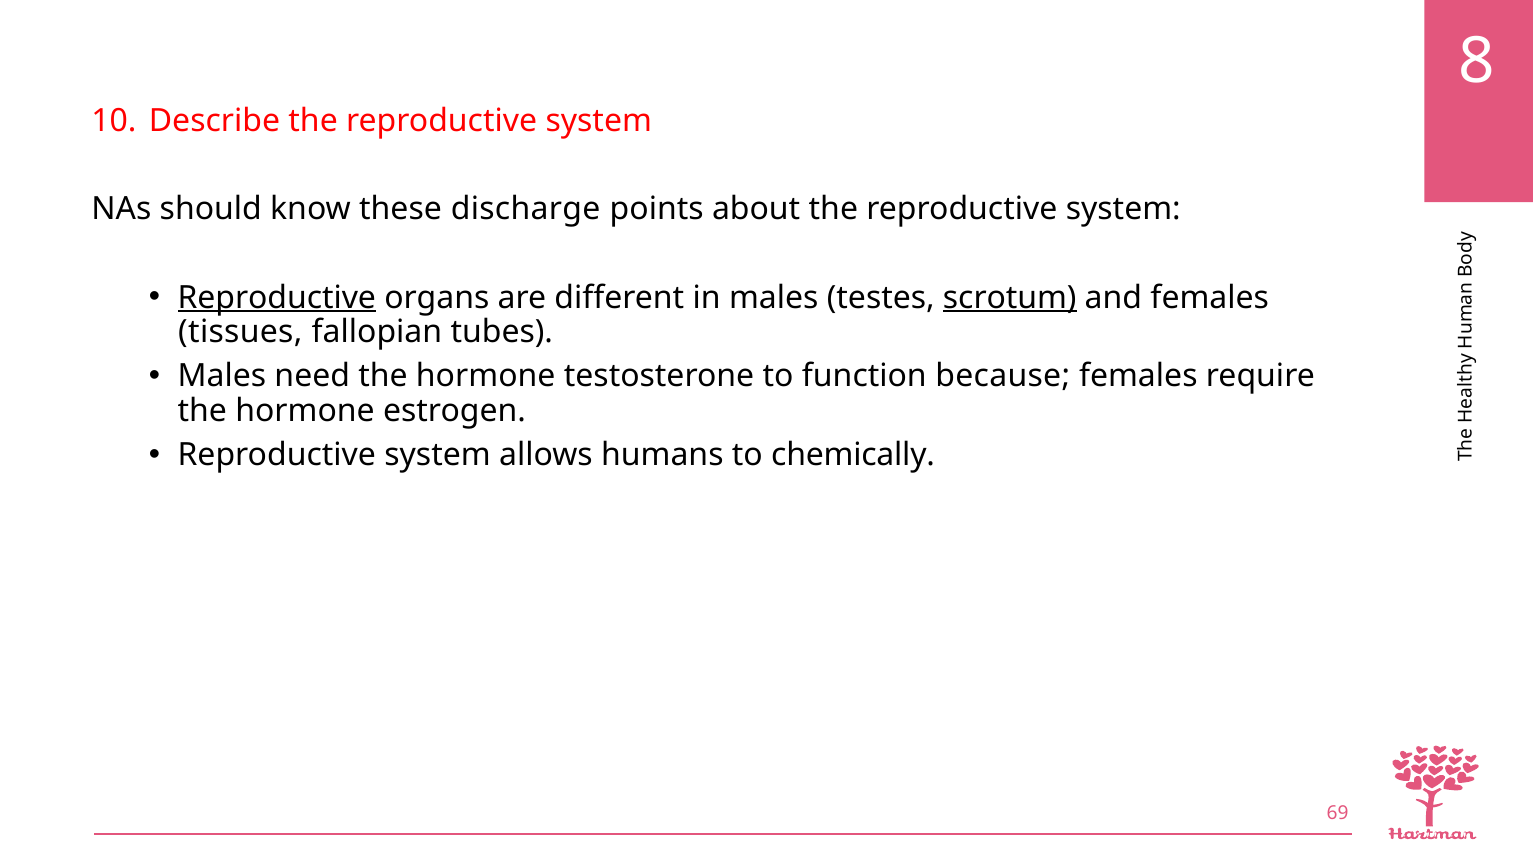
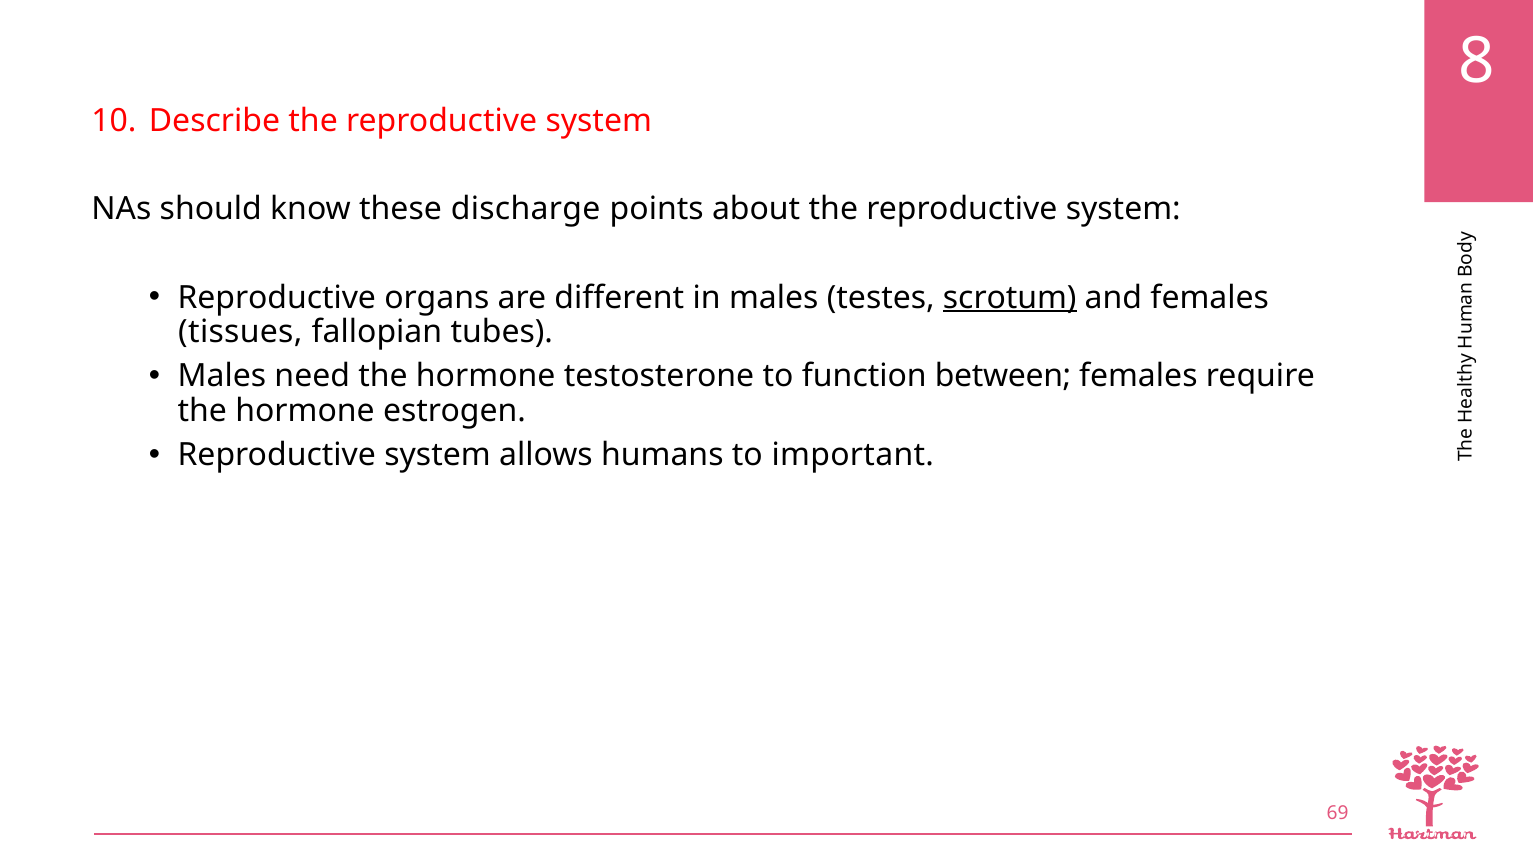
Reproductive at (277, 297) underline: present -> none
because: because -> between
chemically: chemically -> important
